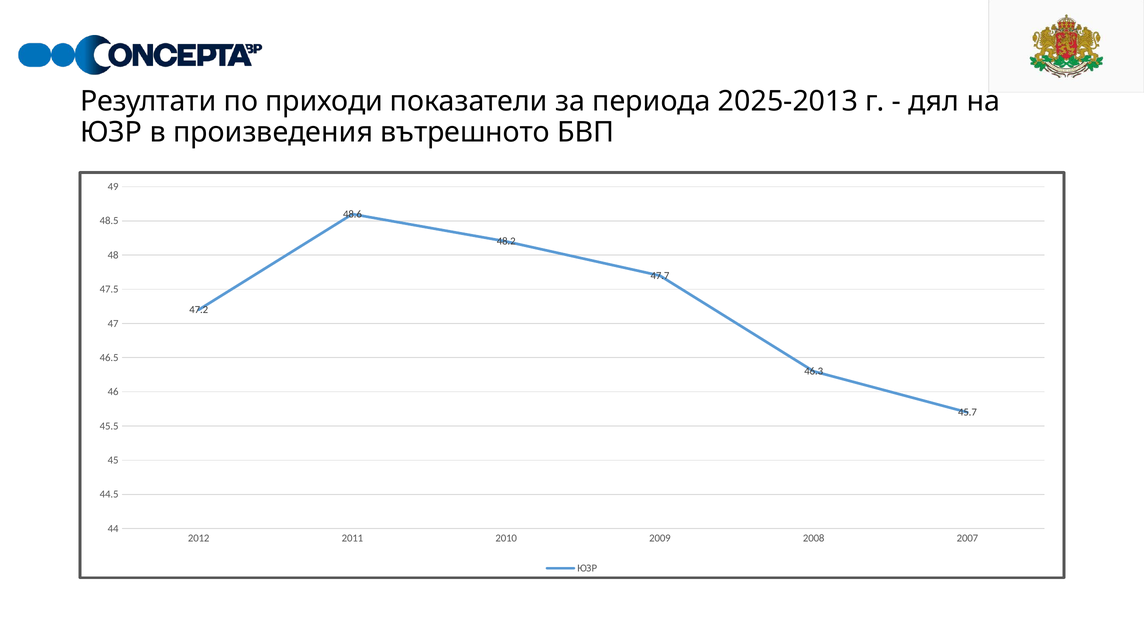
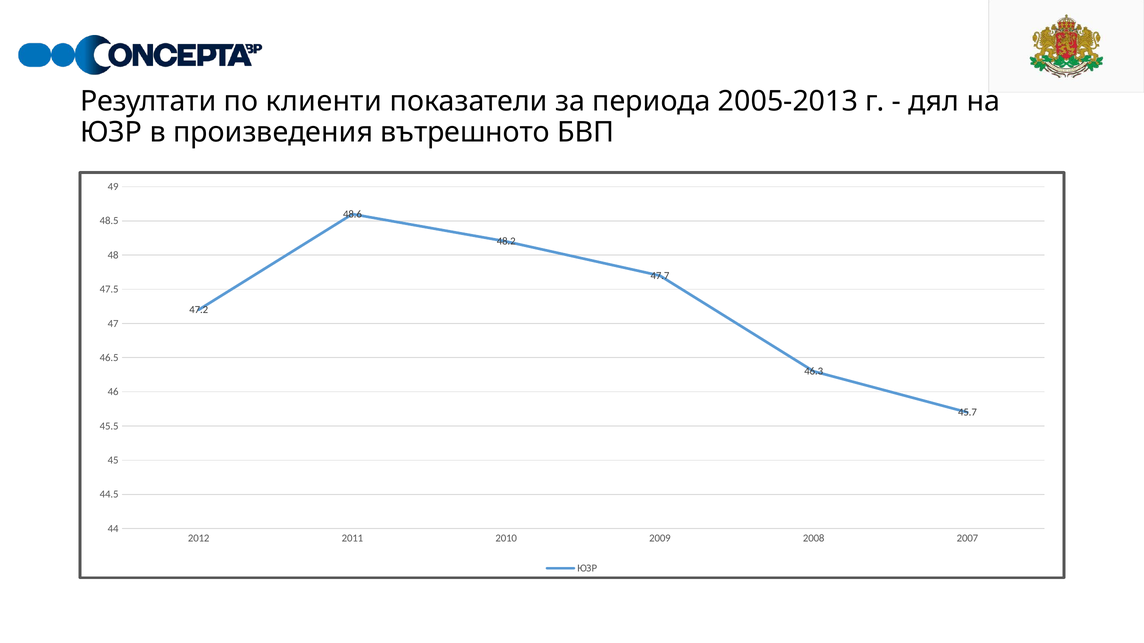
приходи: приходи -> клиенти
2025-2013: 2025-2013 -> 2005-2013
